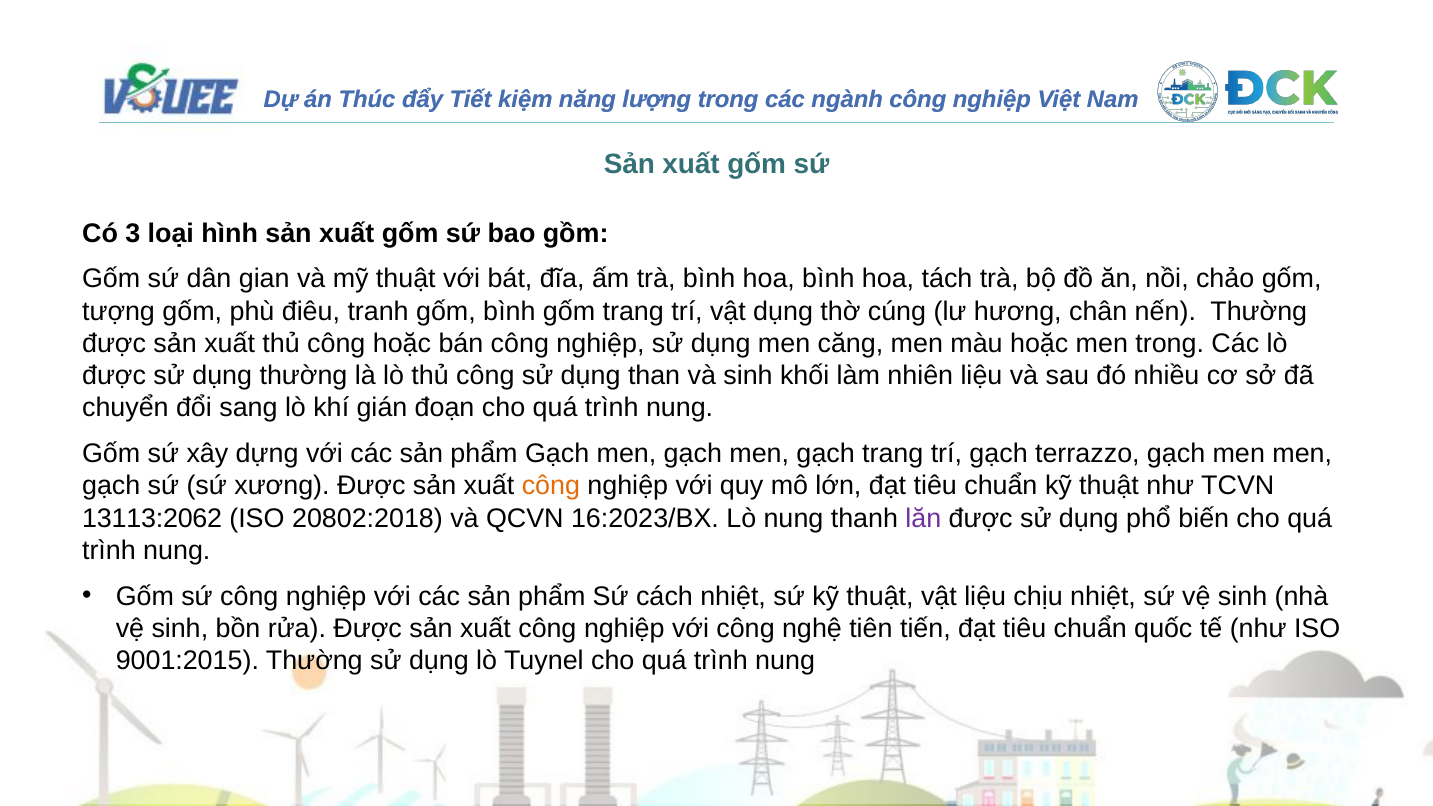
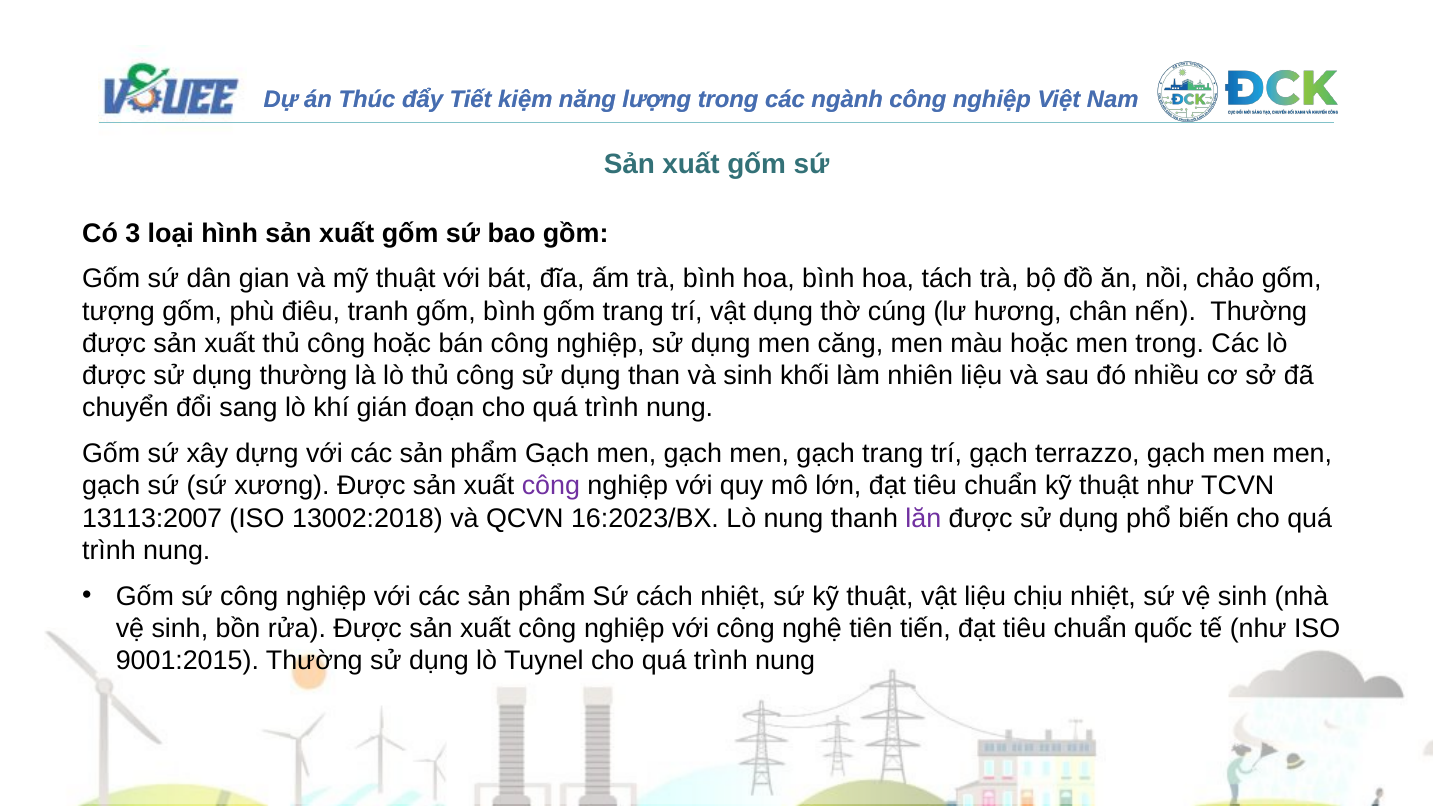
công at (551, 486) colour: orange -> purple
13113:2062: 13113:2062 -> 13113:2007
20802:2018: 20802:2018 -> 13002:2018
